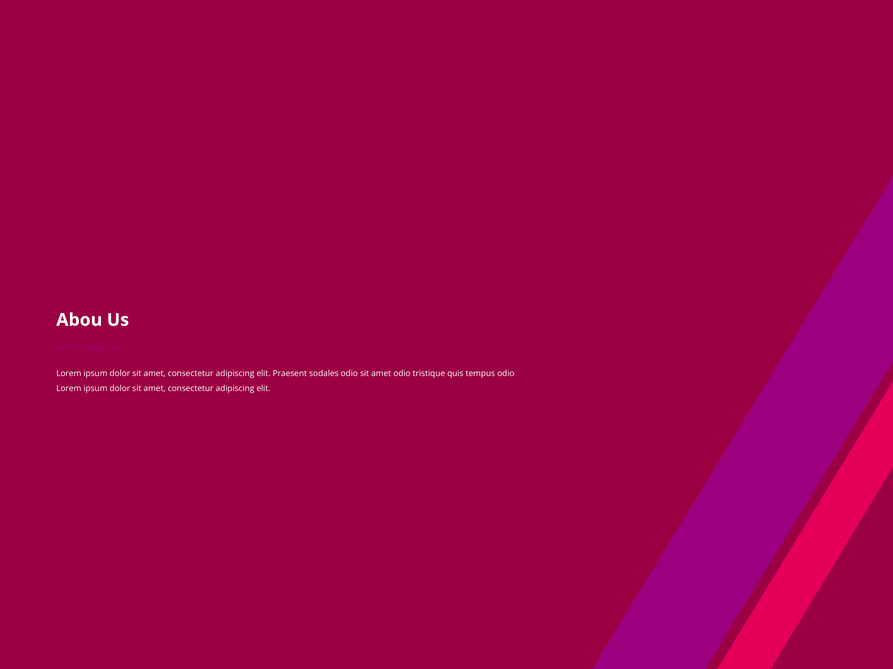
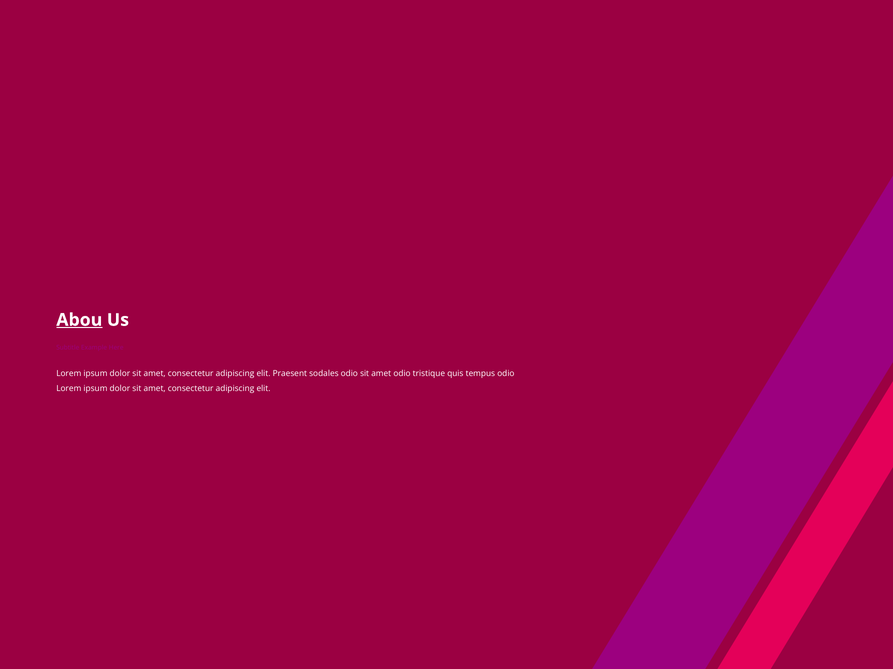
Abou underline: none -> present
